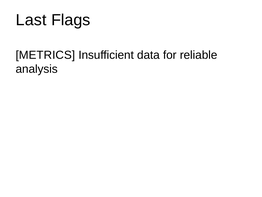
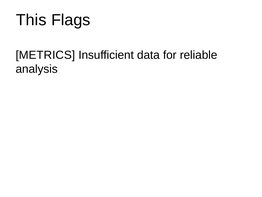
Last: Last -> This
